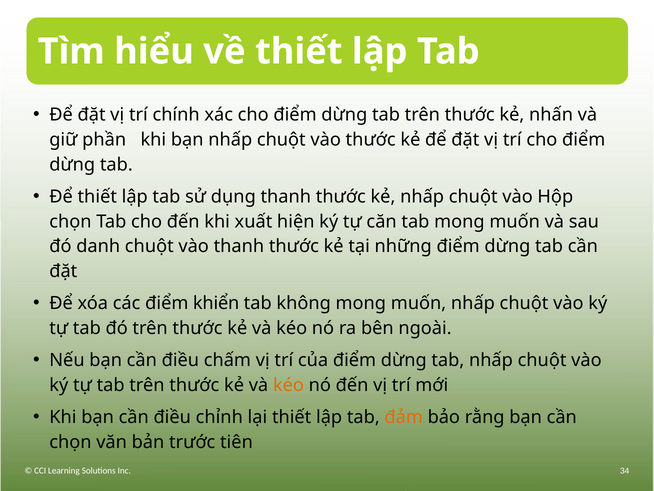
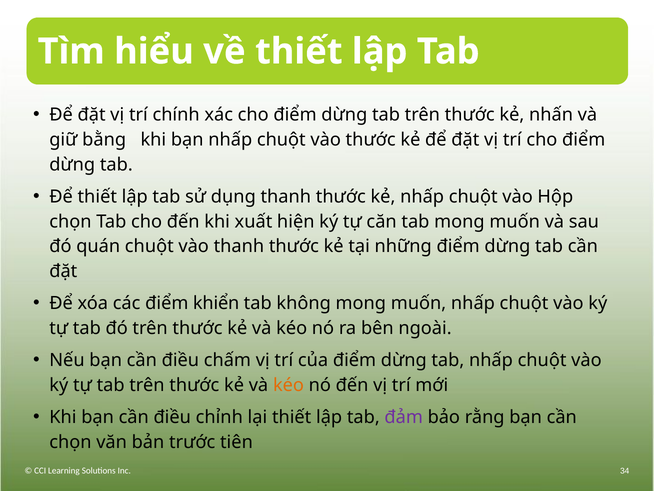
phần: phần -> bằng
danh: danh -> quán
đảm colour: orange -> purple
